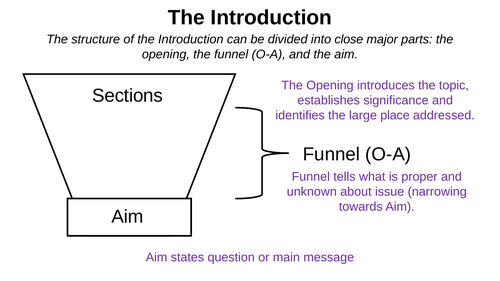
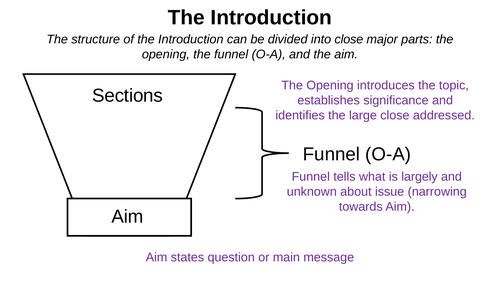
large place: place -> close
proper: proper -> largely
